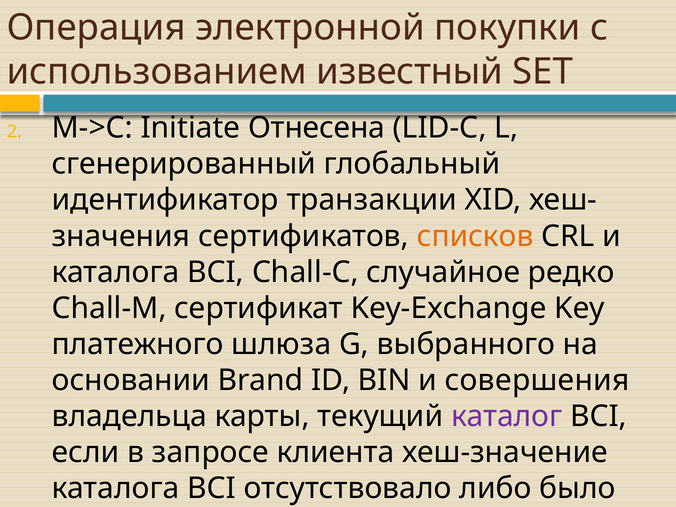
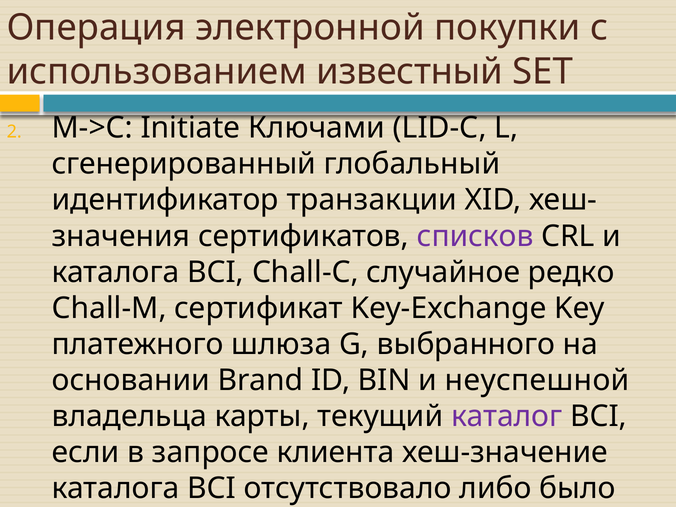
Отнесена: Отнесена -> Ключами
списков colour: orange -> purple
совершения: совершения -> неуспешной
